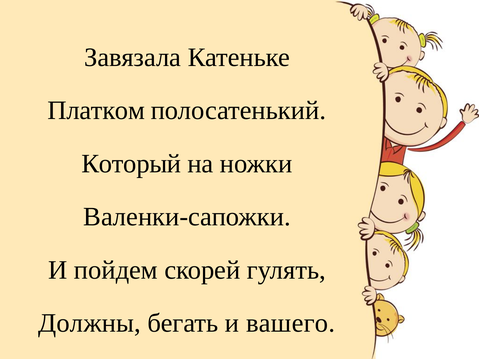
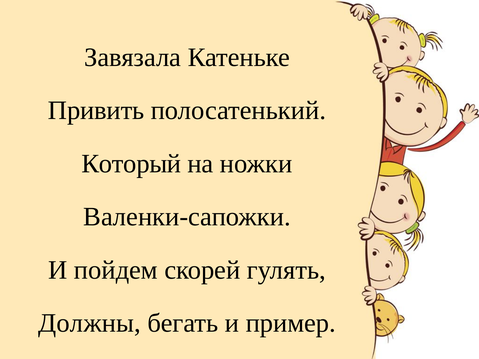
Платком: Платком -> Привить
вашего: вашего -> пример
